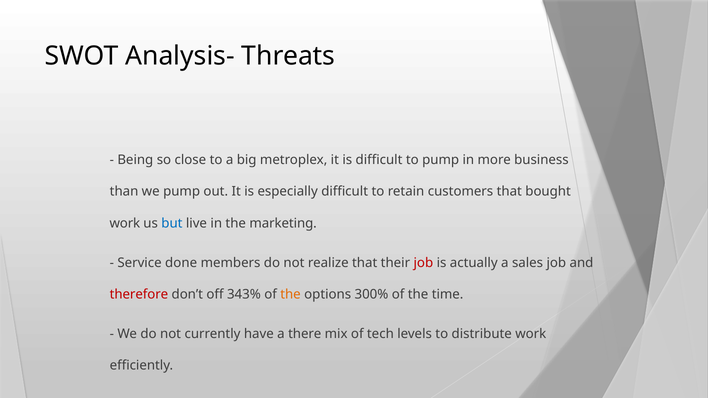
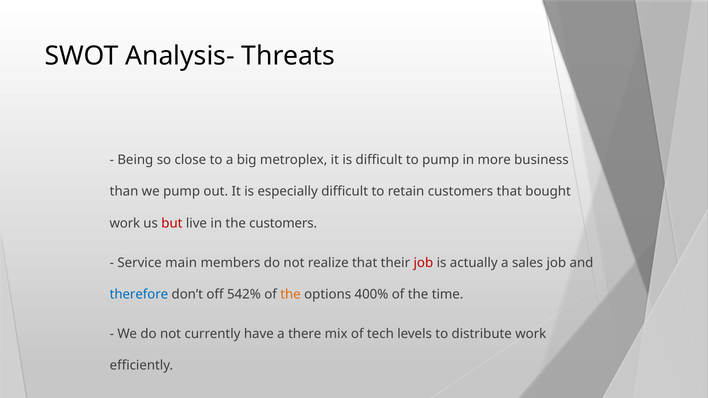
but colour: blue -> red
the marketing: marketing -> customers
done: done -> main
therefore colour: red -> blue
343%: 343% -> 542%
300%: 300% -> 400%
